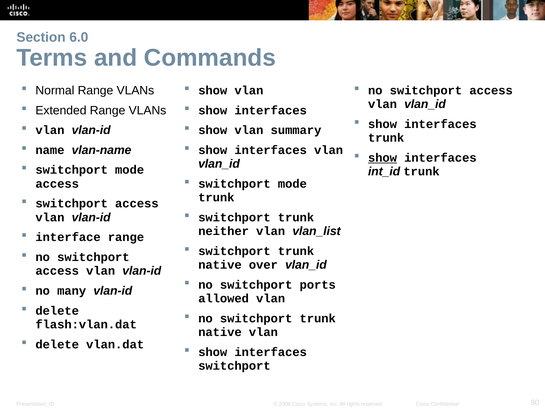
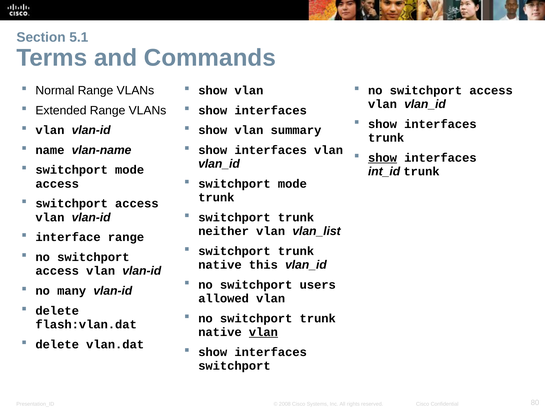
6.0: 6.0 -> 5.1
over: over -> this
ports: ports -> users
vlan at (263, 332) underline: none -> present
